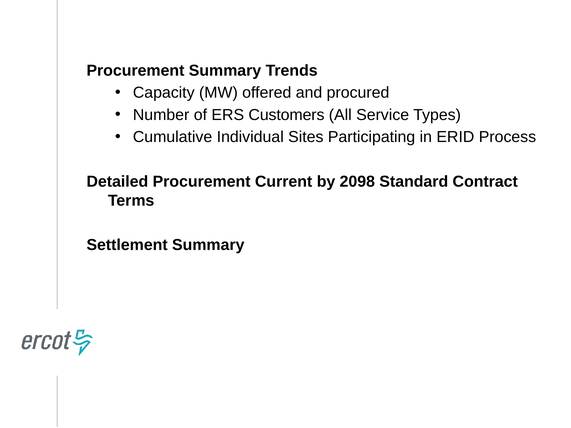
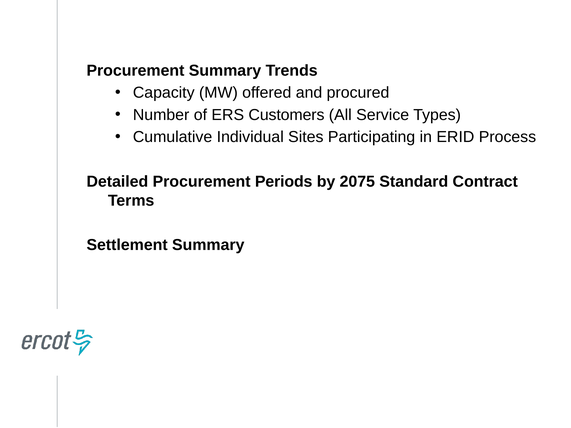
Current: Current -> Periods
2098: 2098 -> 2075
